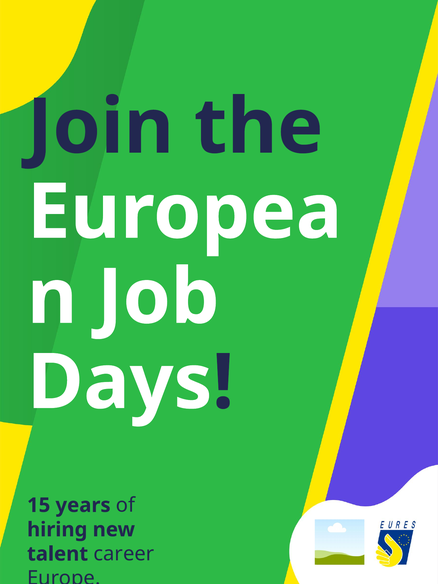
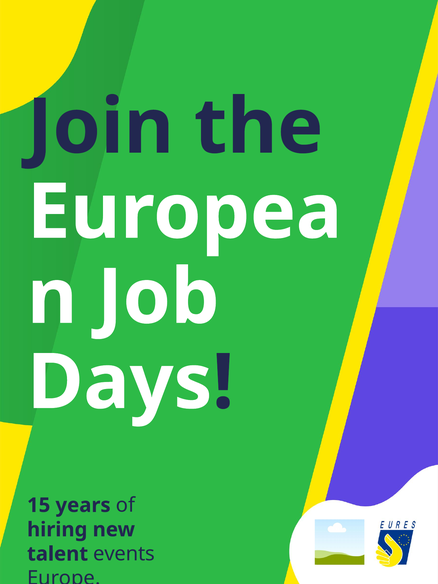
career: career -> events
